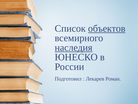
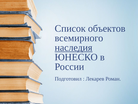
объектов underline: present -> none
